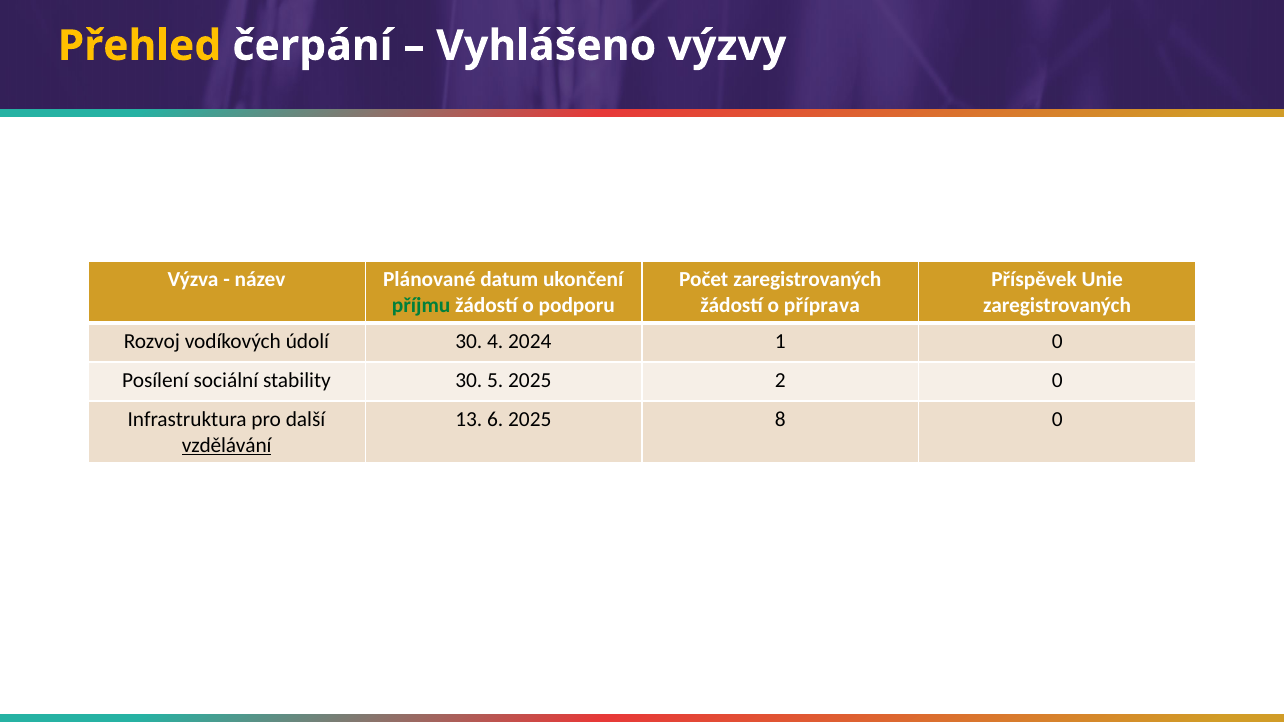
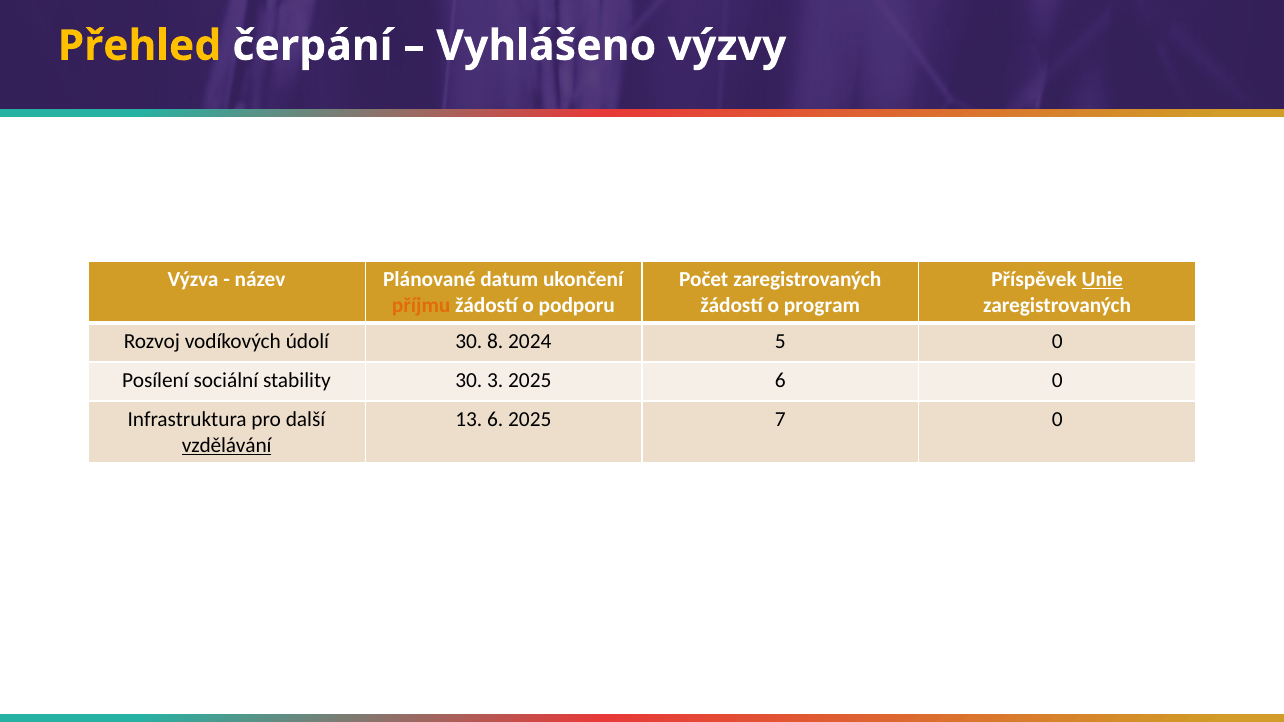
Unie underline: none -> present
příjmu colour: green -> orange
příprava: příprava -> program
4: 4 -> 8
1: 1 -> 5
5: 5 -> 3
2025 2: 2 -> 6
8: 8 -> 7
